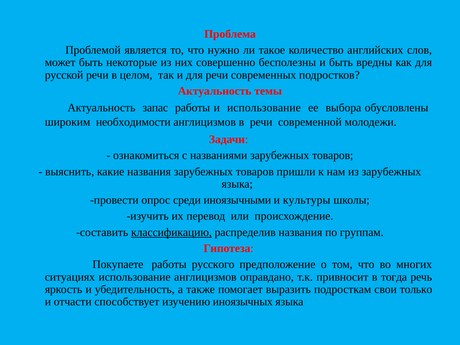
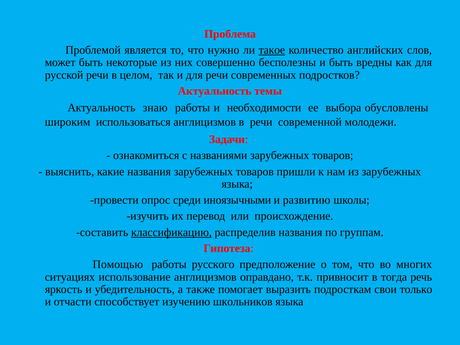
такое underline: none -> present
запас: запас -> знаю
и использование: использование -> необходимости
необходимости: необходимости -> использоваться
культуры: культуры -> развитию
Покупаете: Покупаете -> Помощью
иноязычных: иноязычных -> школьников
